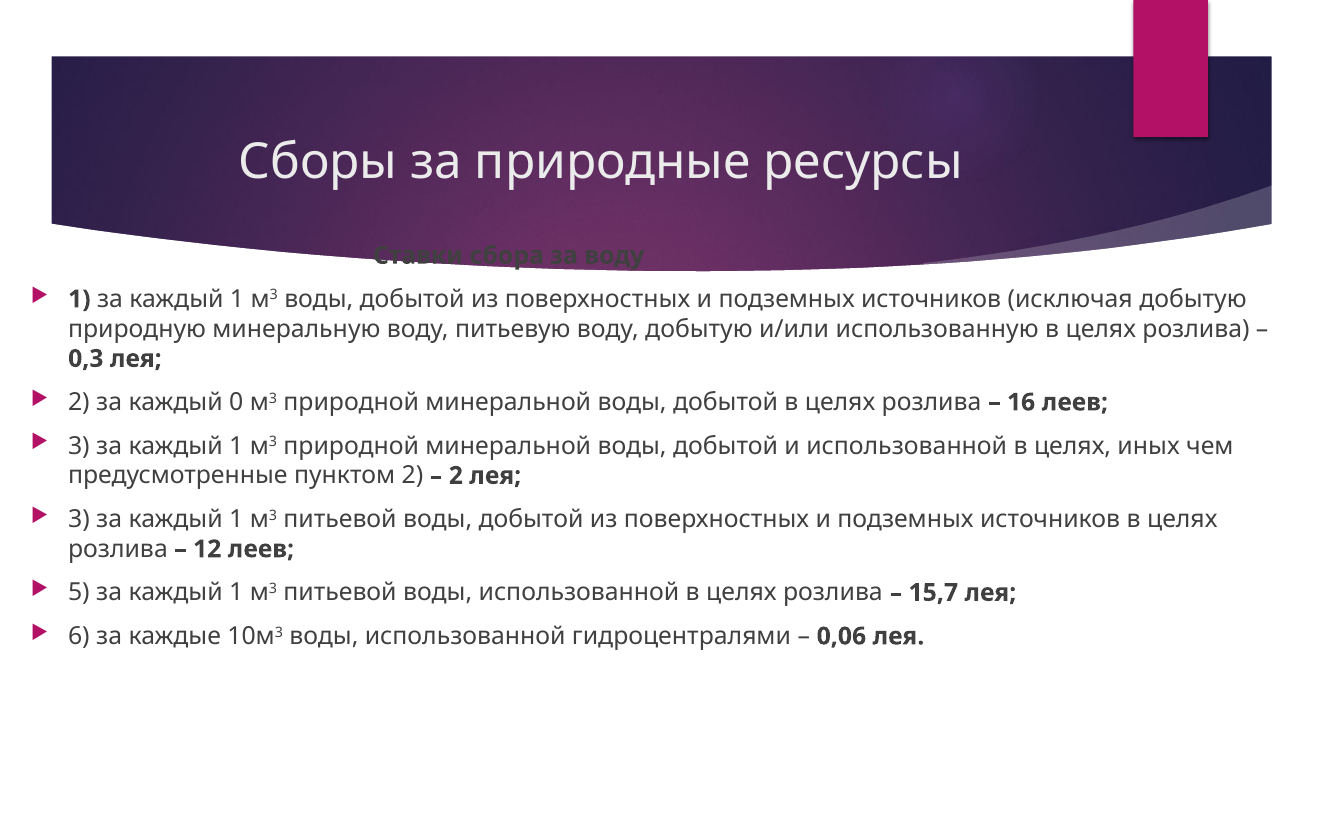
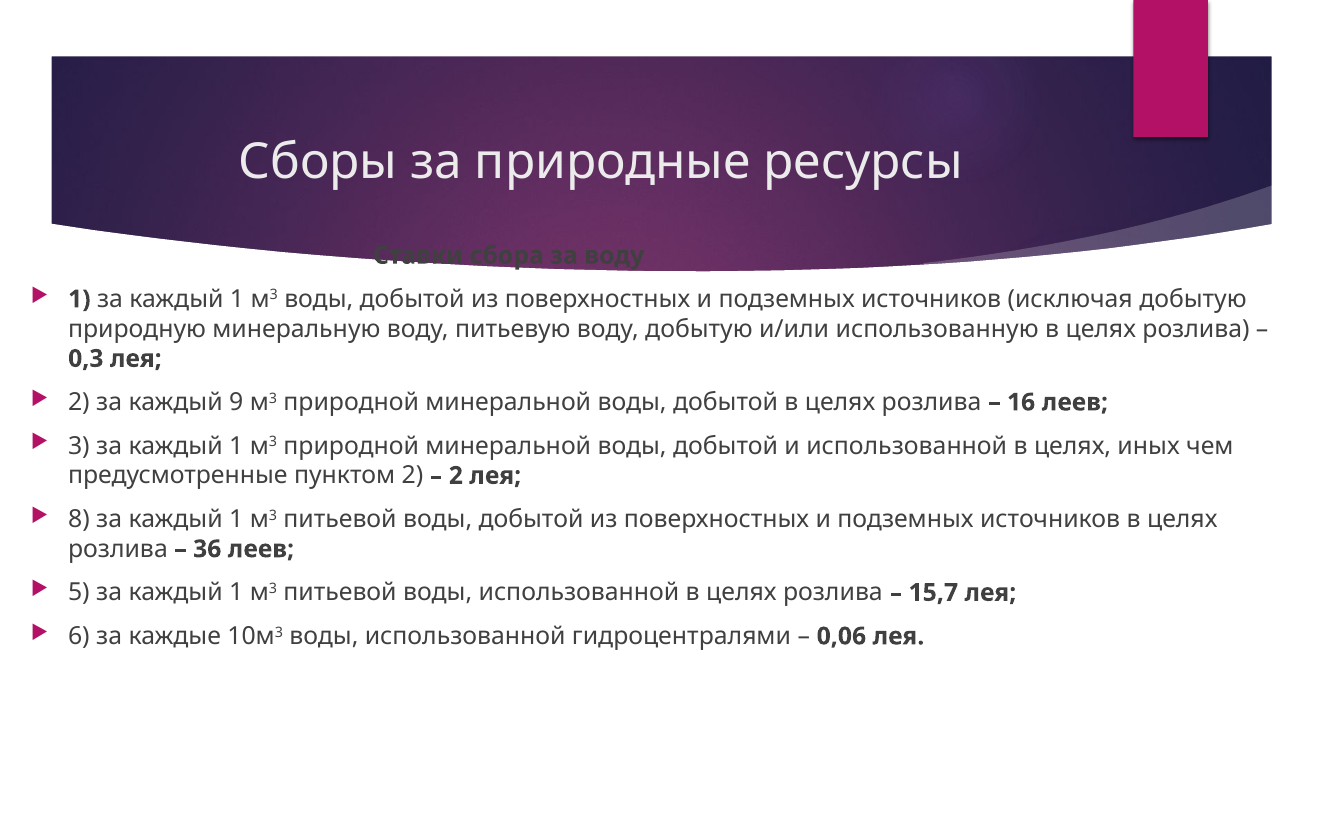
0: 0 -> 9
3 at (79, 519): 3 -> 8
12: 12 -> 36
